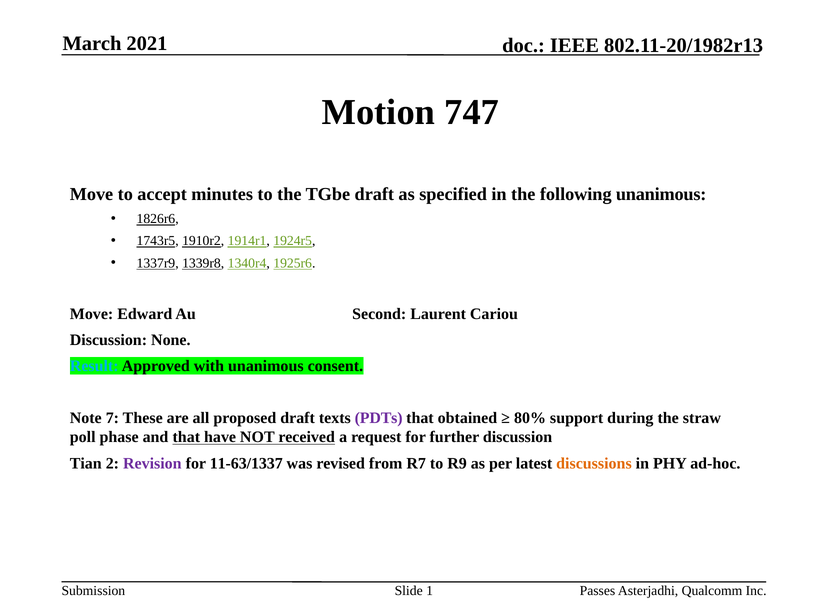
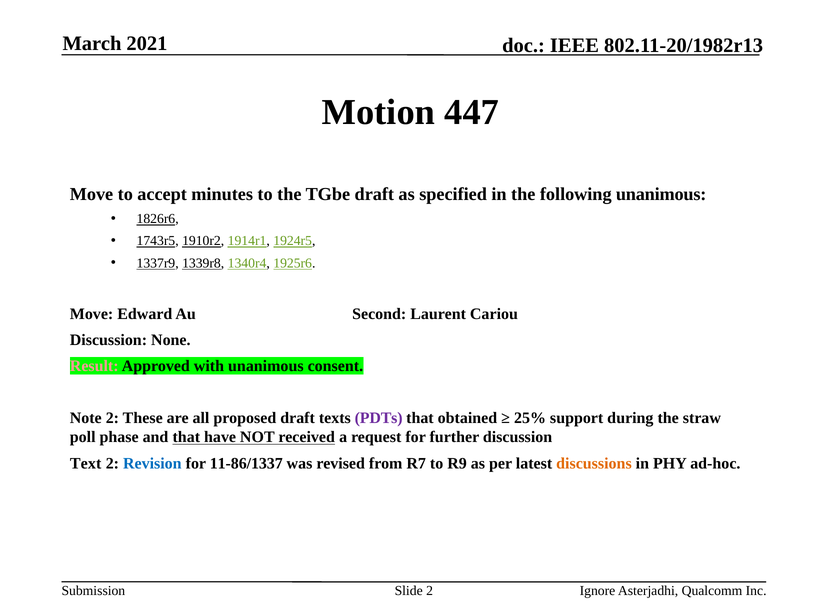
747: 747 -> 447
Result colour: light blue -> pink
Note 7: 7 -> 2
80%: 80% -> 25%
Tian: Tian -> Text
Revision colour: purple -> blue
11-63/1337: 11-63/1337 -> 11-86/1337
Slide 1: 1 -> 2
Passes: Passes -> Ignore
